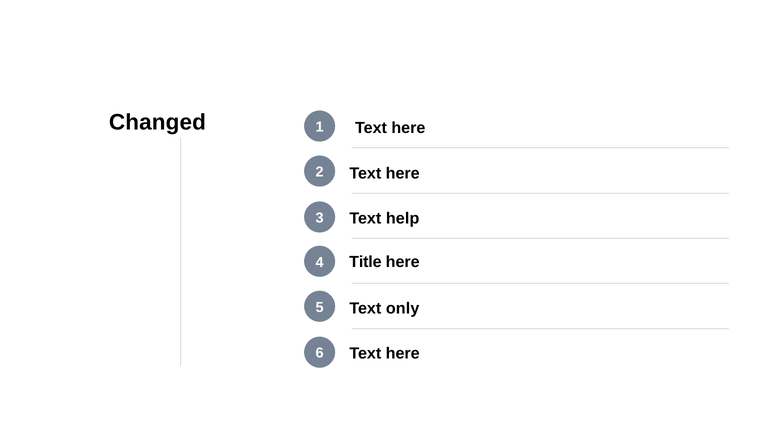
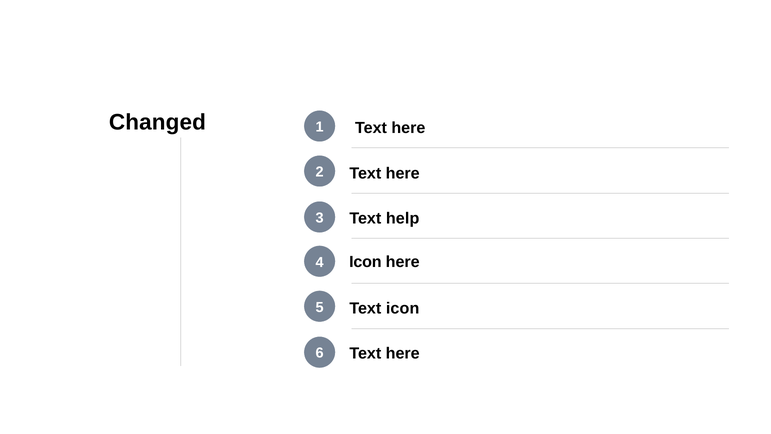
Title at (365, 262): Title -> Icon
Text only: only -> icon
